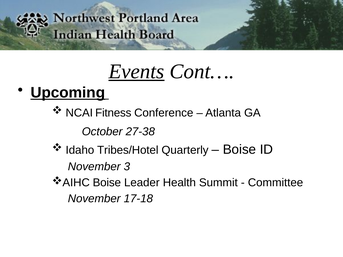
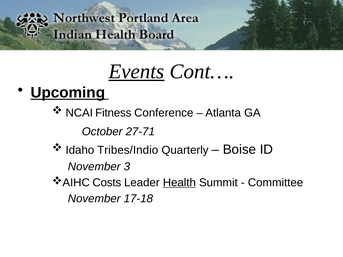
27-38: 27-38 -> 27-71
Tribes/Hotel: Tribes/Hotel -> Tribes/Indio
Boise at (107, 183): Boise -> Costs
Health underline: none -> present
